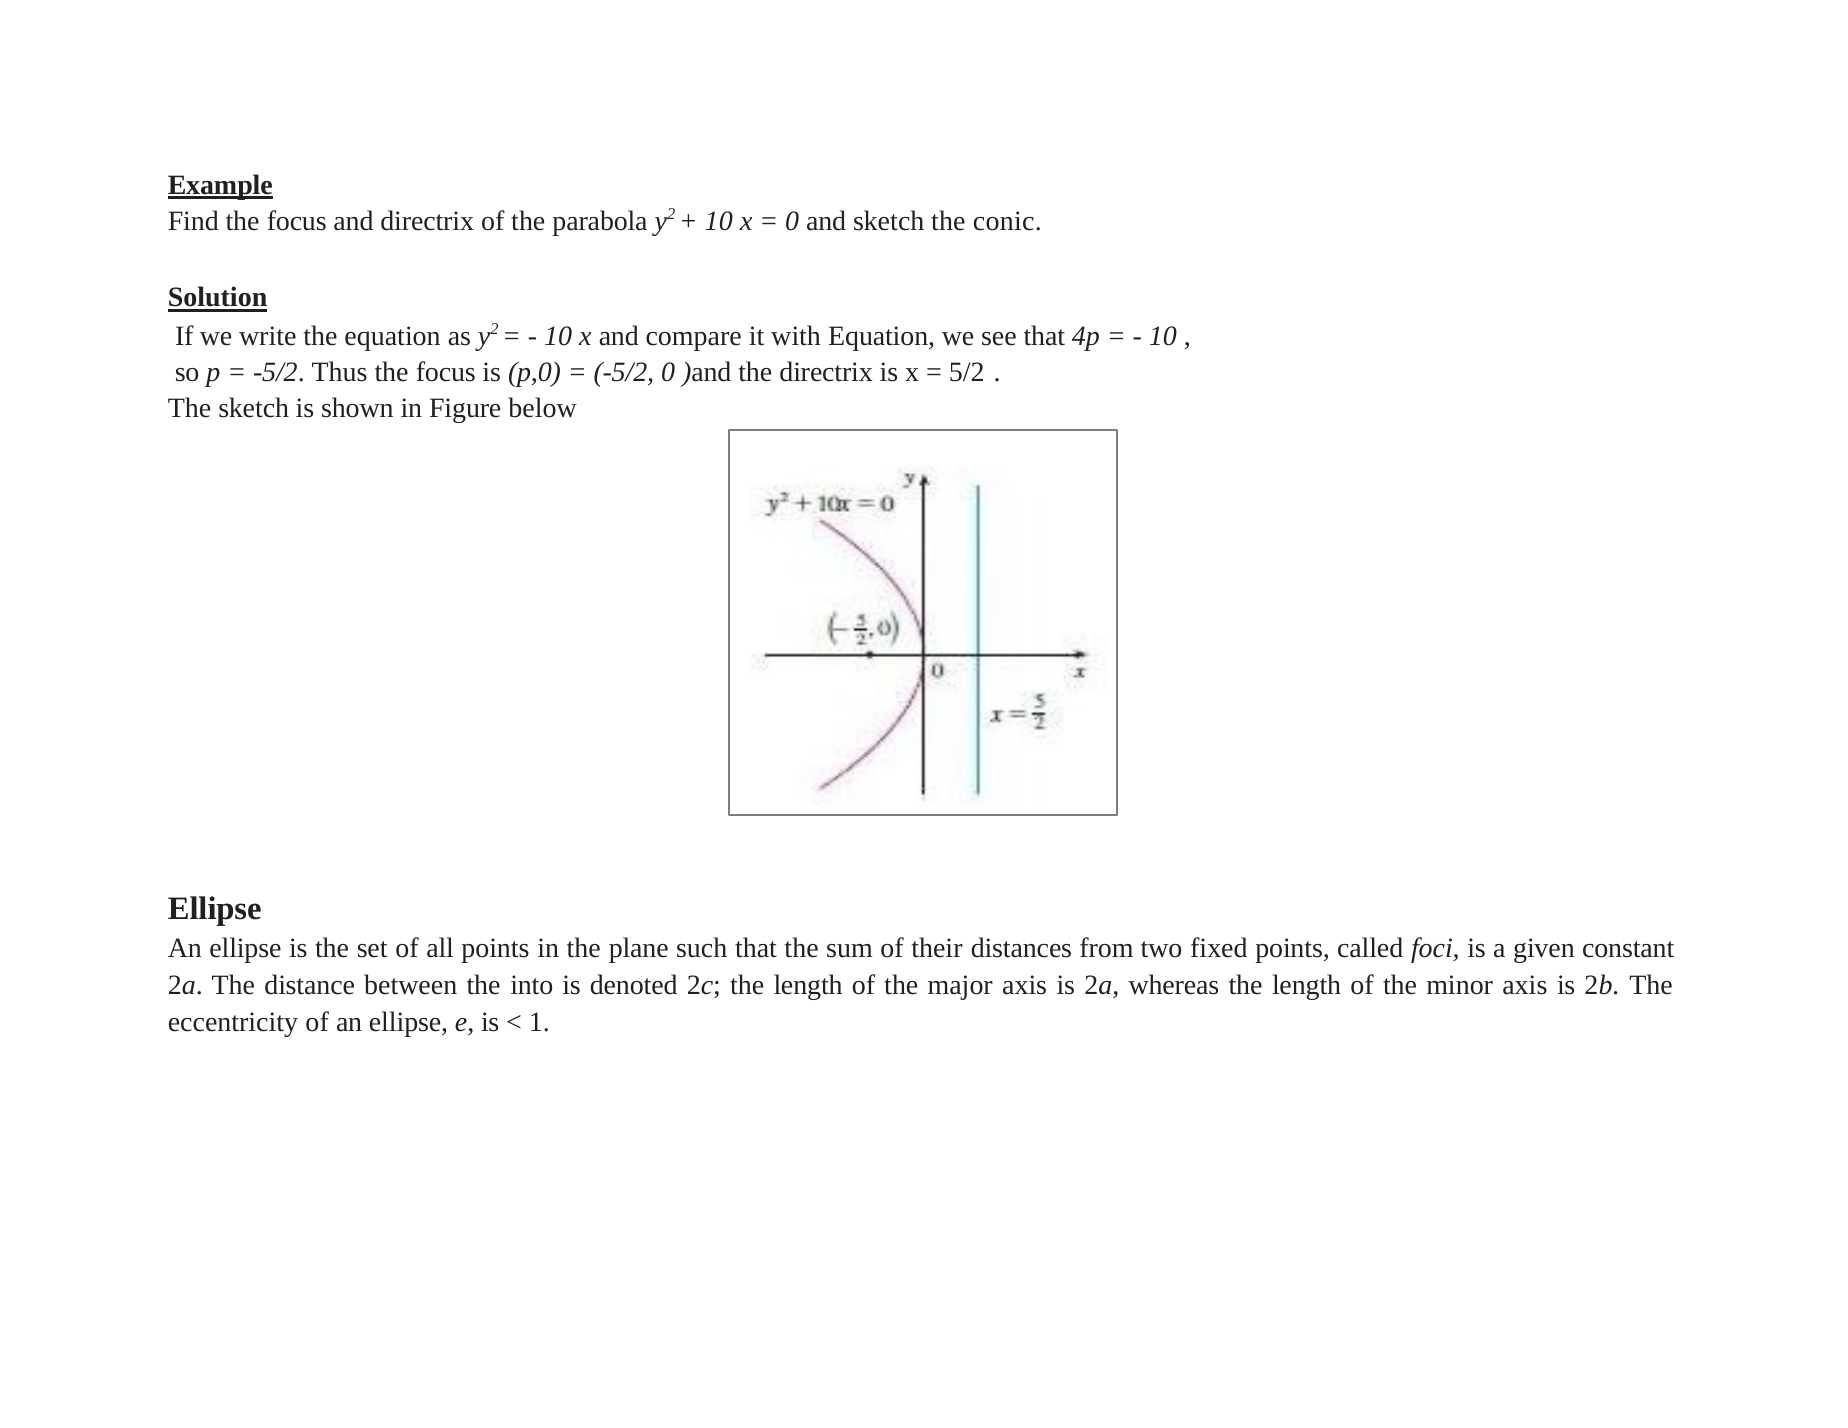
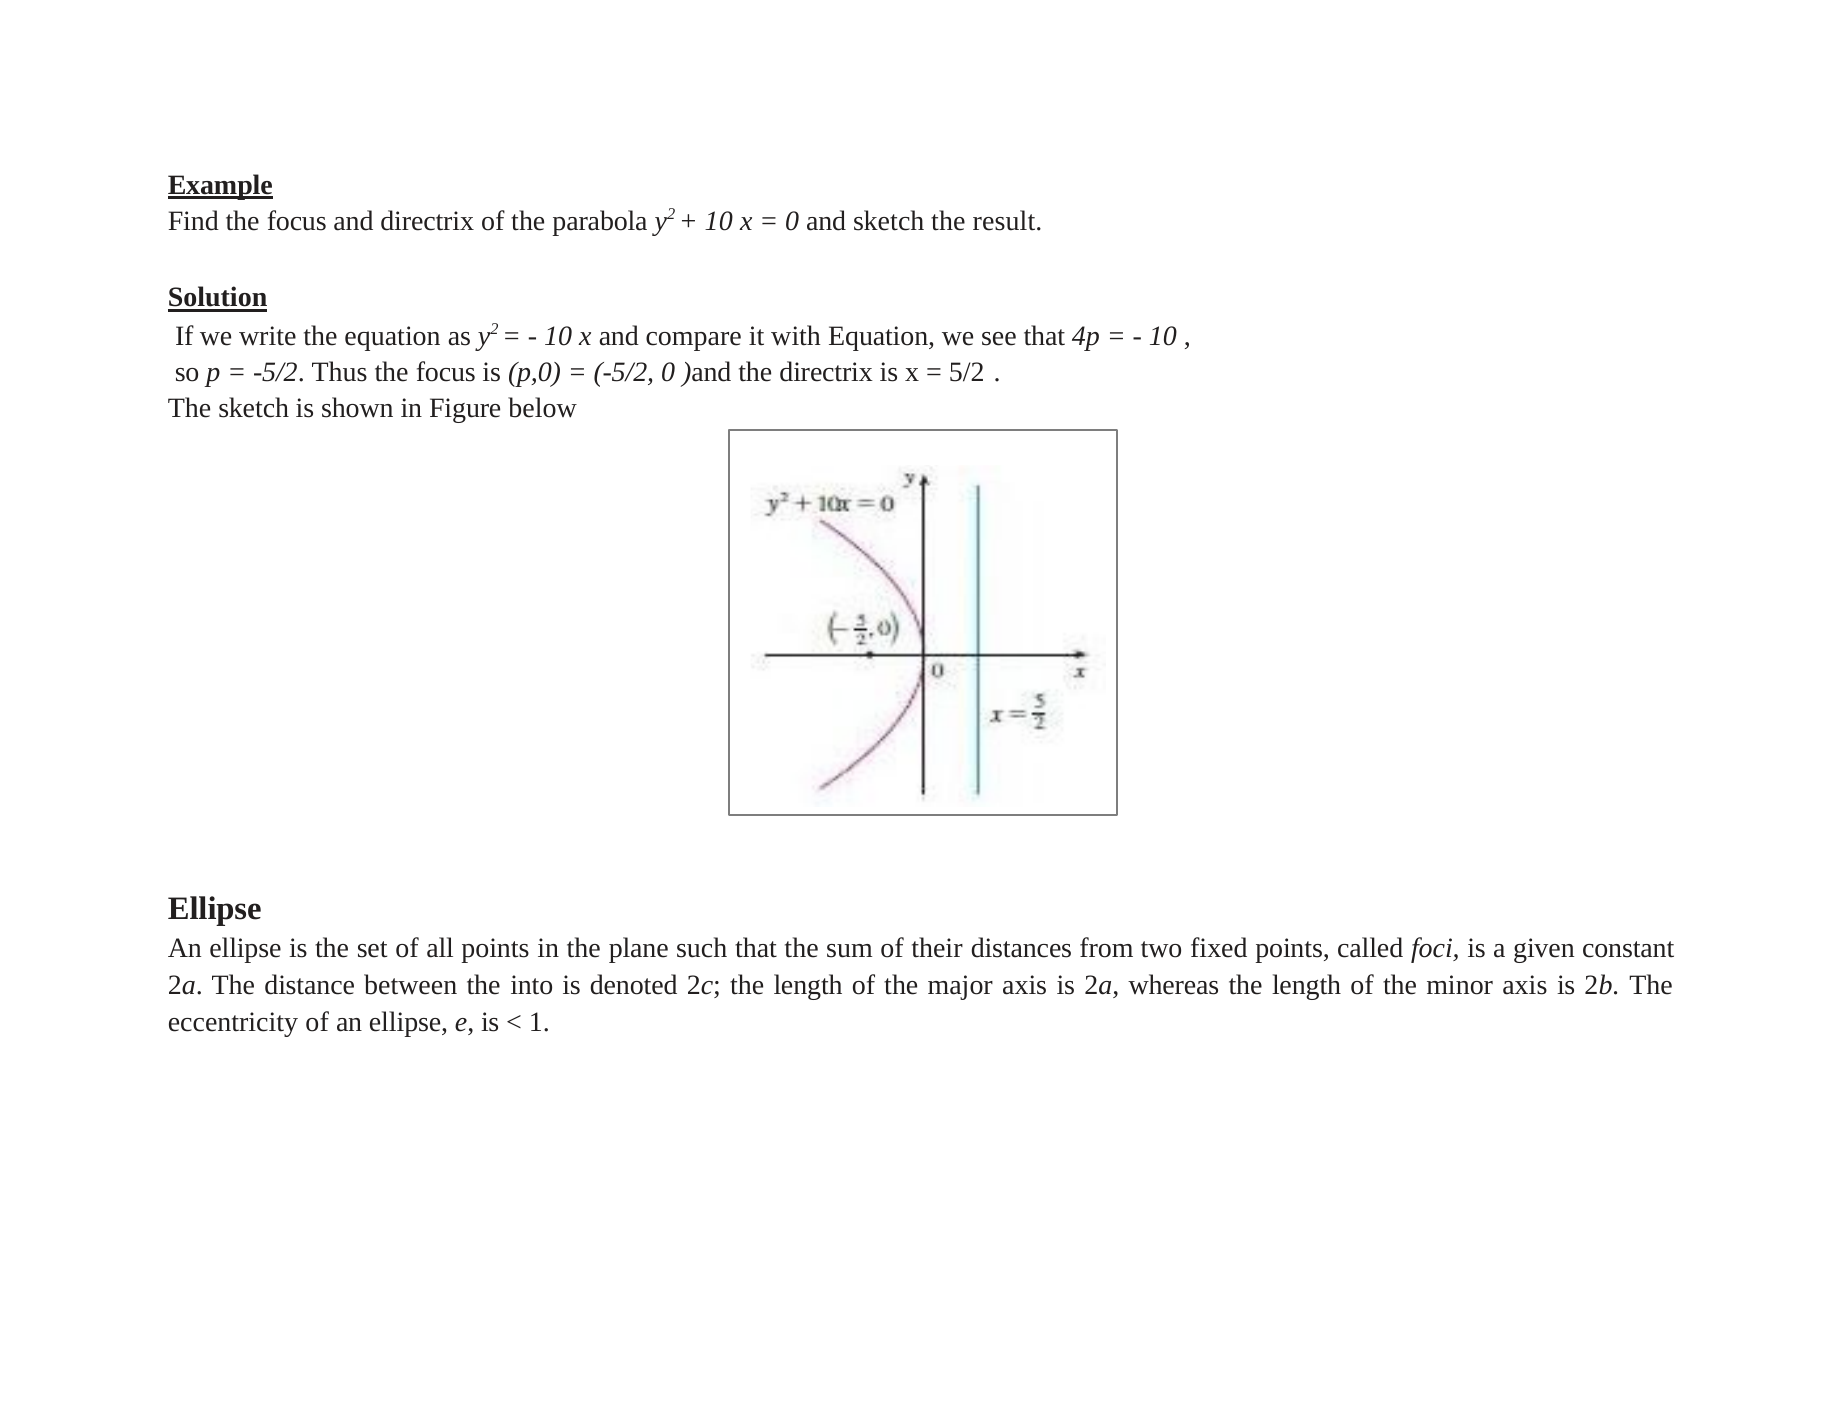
conic: conic -> result
